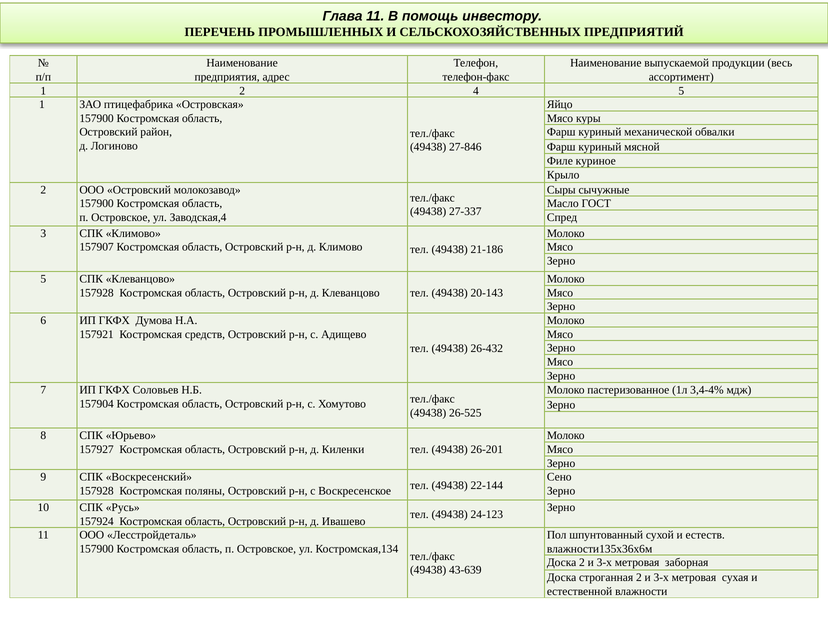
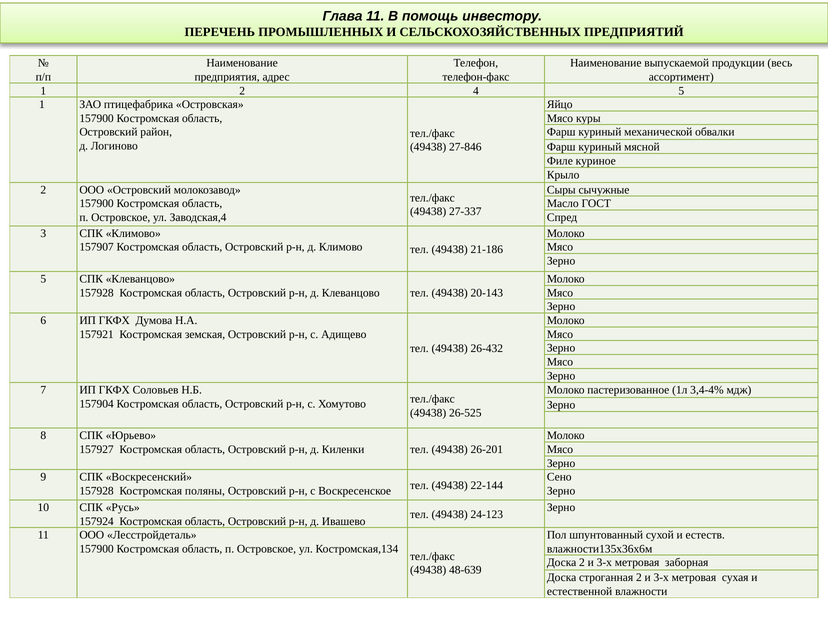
средств: средств -> земская
43-639: 43-639 -> 48-639
